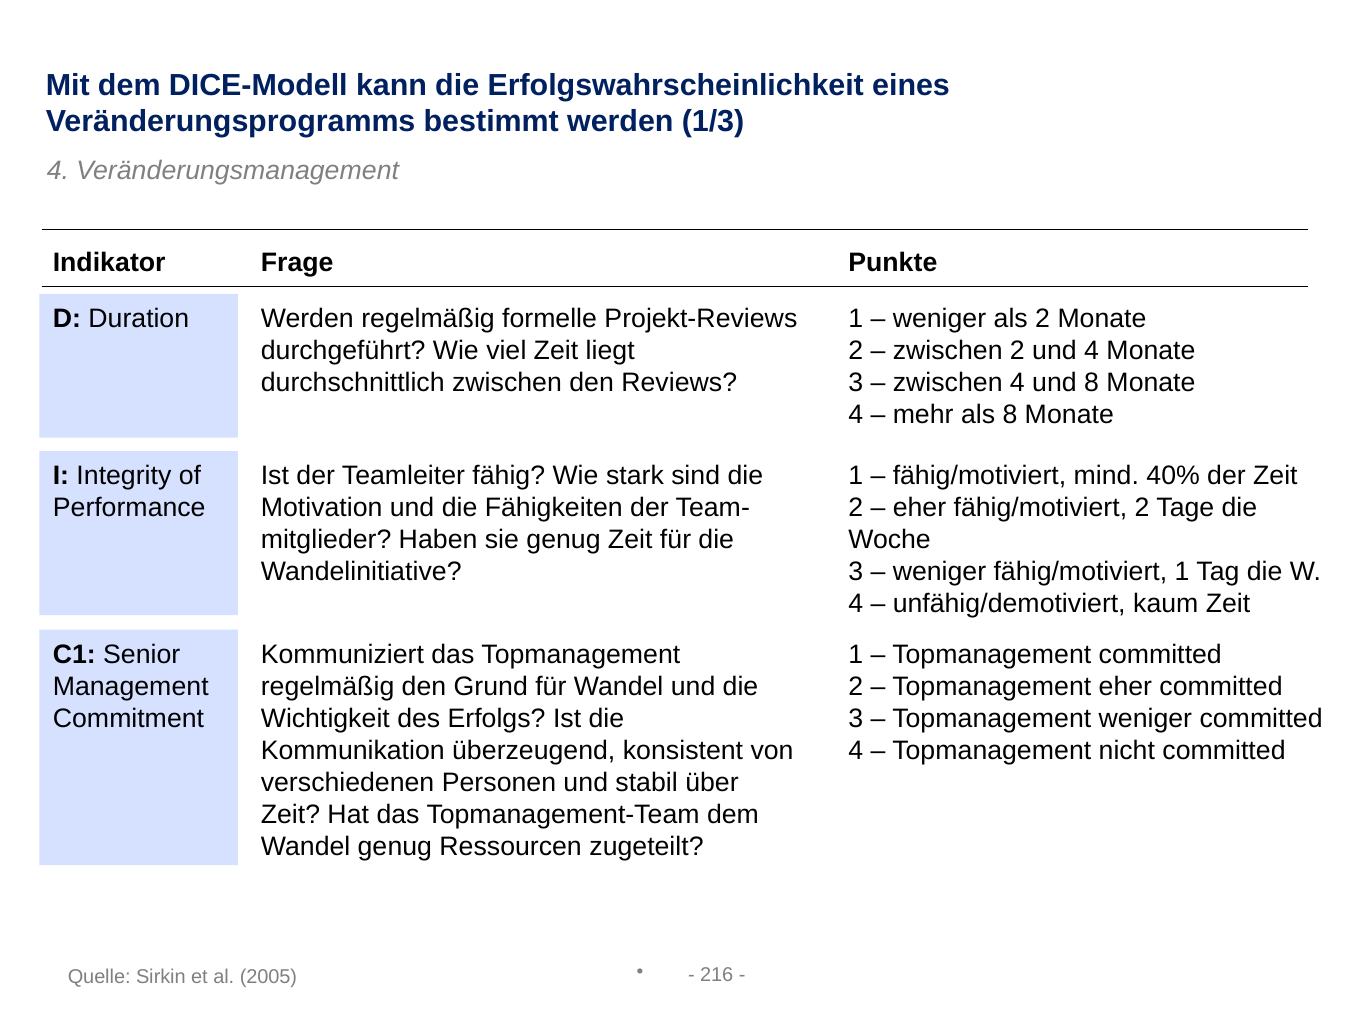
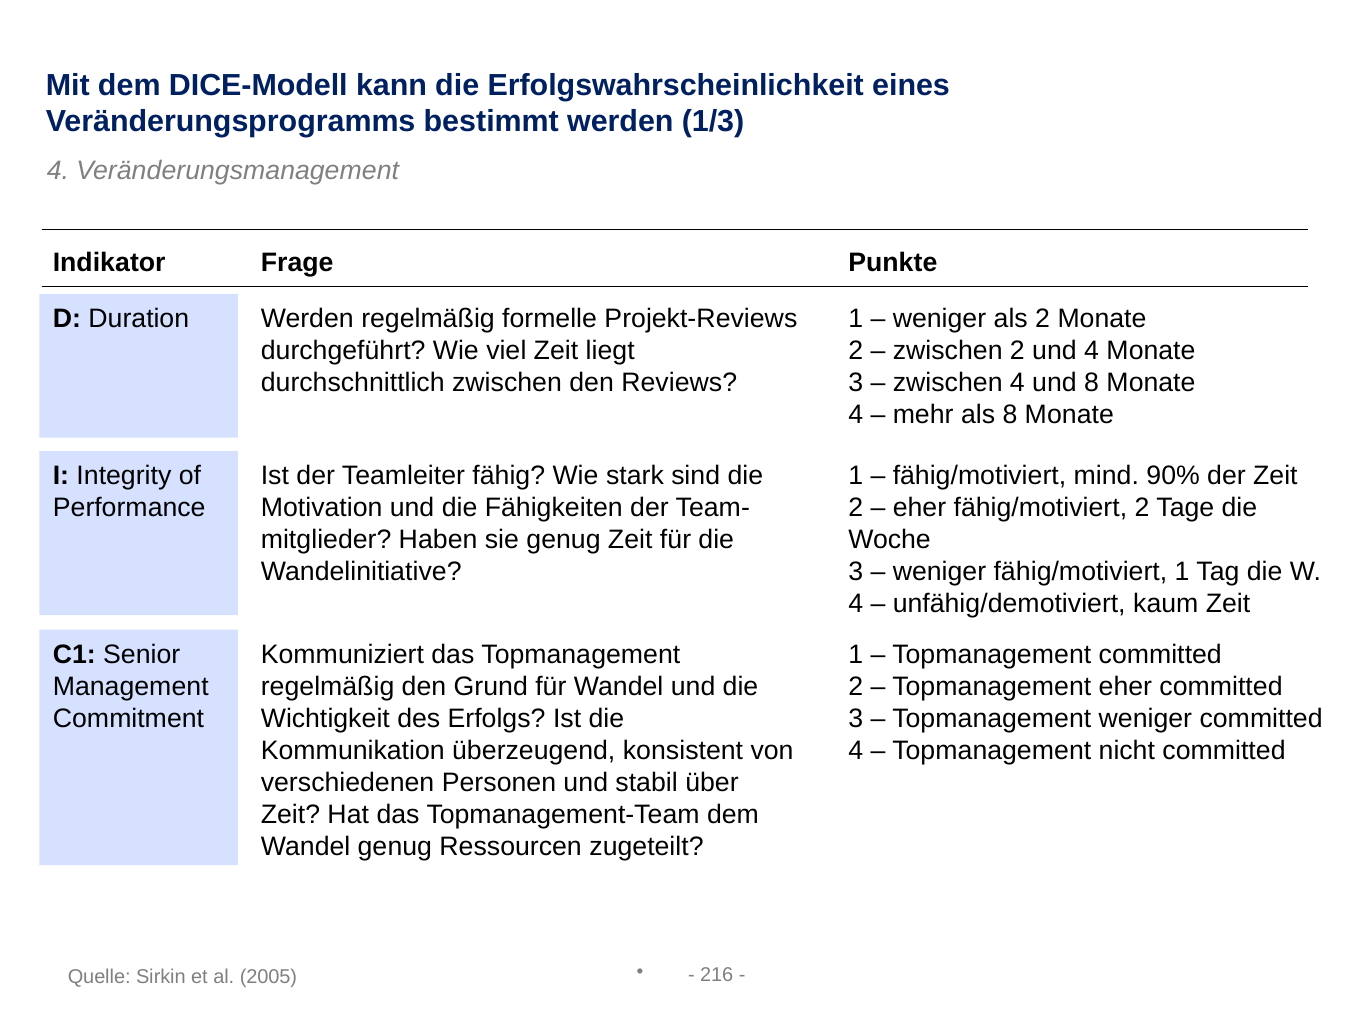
40%: 40% -> 90%
